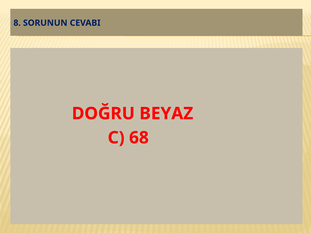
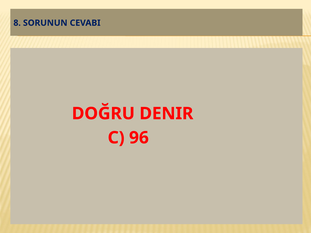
BEYAZ: BEYAZ -> DENIR
68: 68 -> 96
